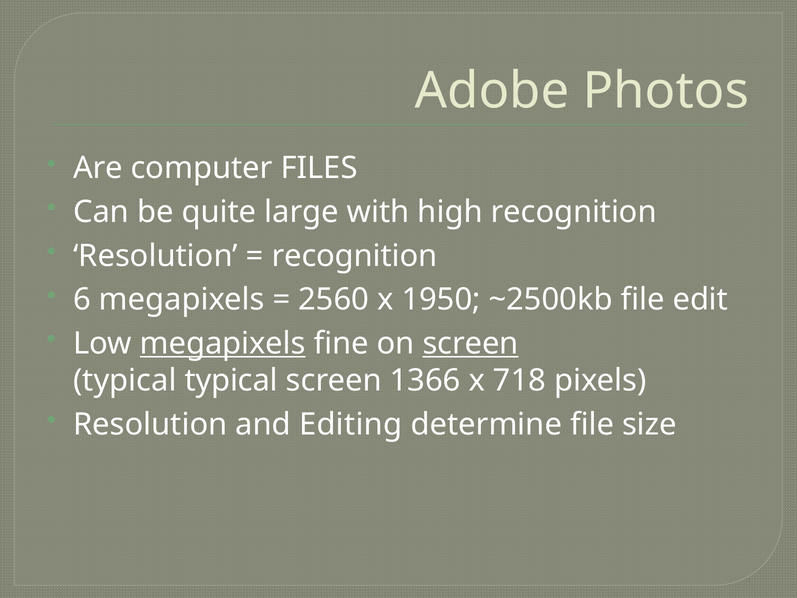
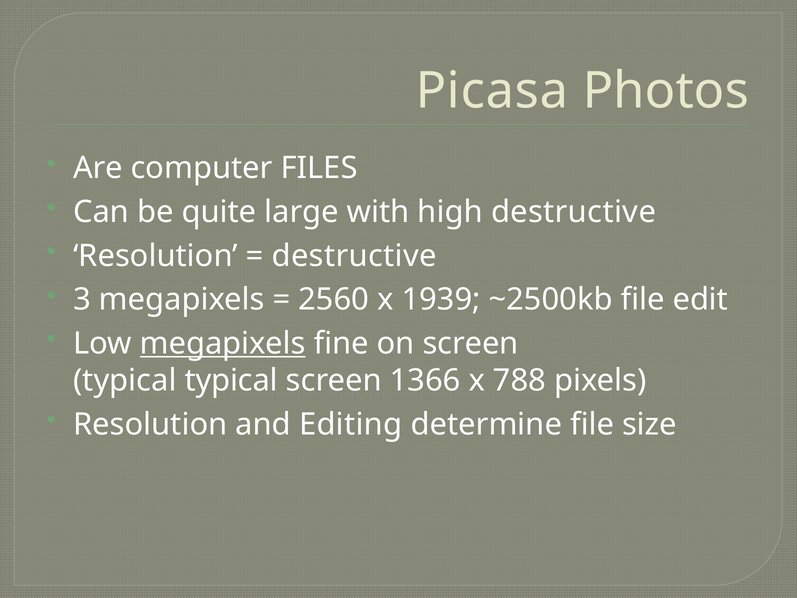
Adobe: Adobe -> Picasa
high recognition: recognition -> destructive
recognition at (354, 256): recognition -> destructive
6: 6 -> 3
1950: 1950 -> 1939
screen at (471, 343) underline: present -> none
718: 718 -> 788
